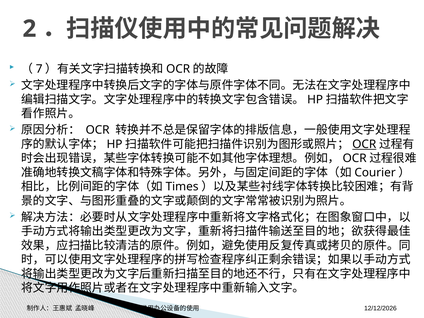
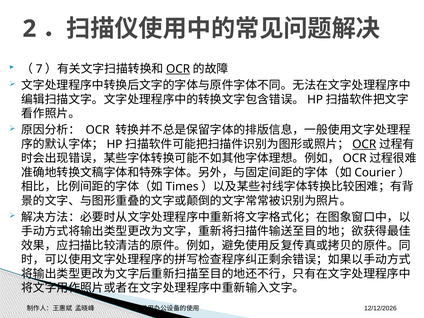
OCR at (178, 69) underline: none -> present
